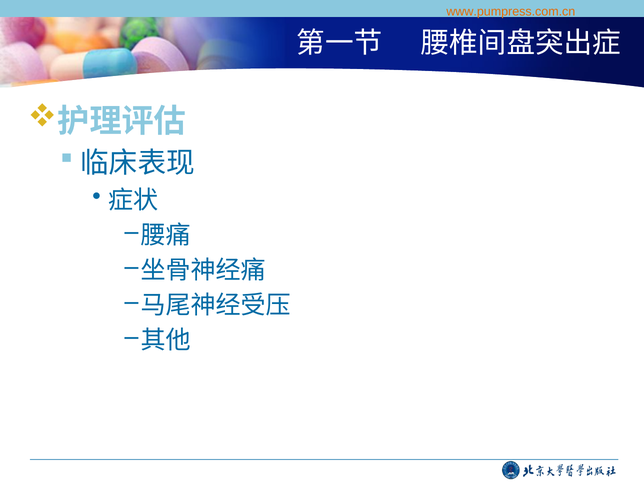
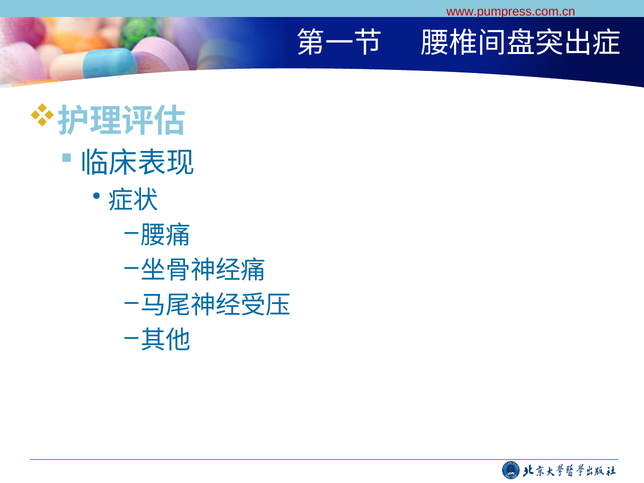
www.pumpress.com.cn colour: orange -> red
